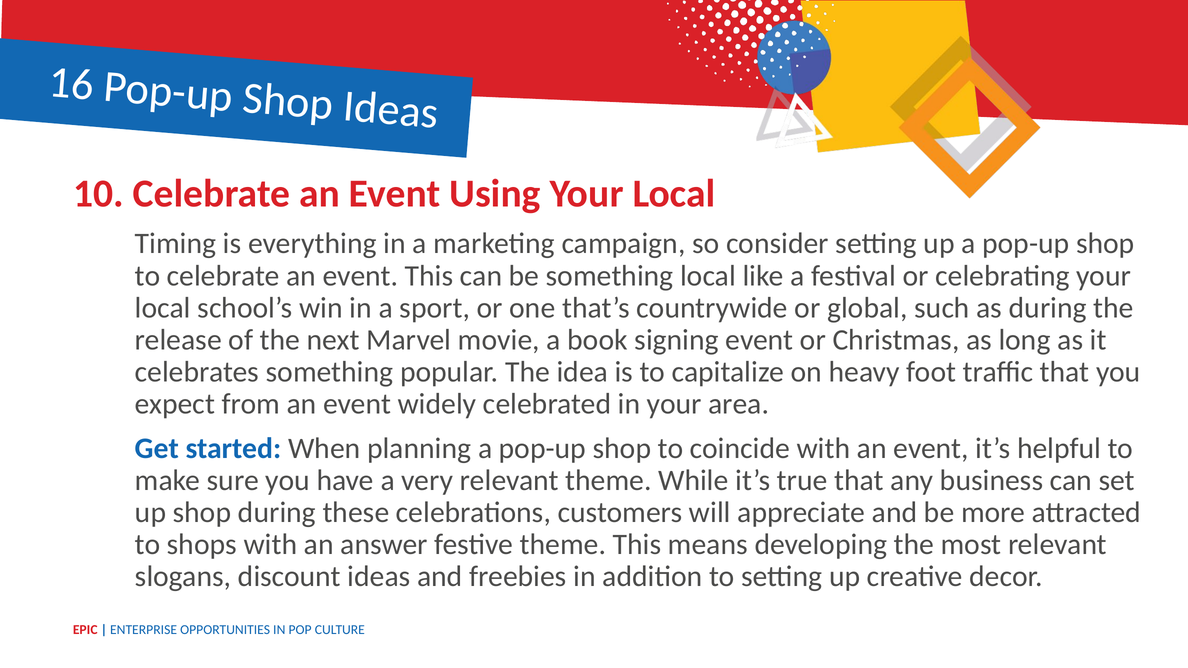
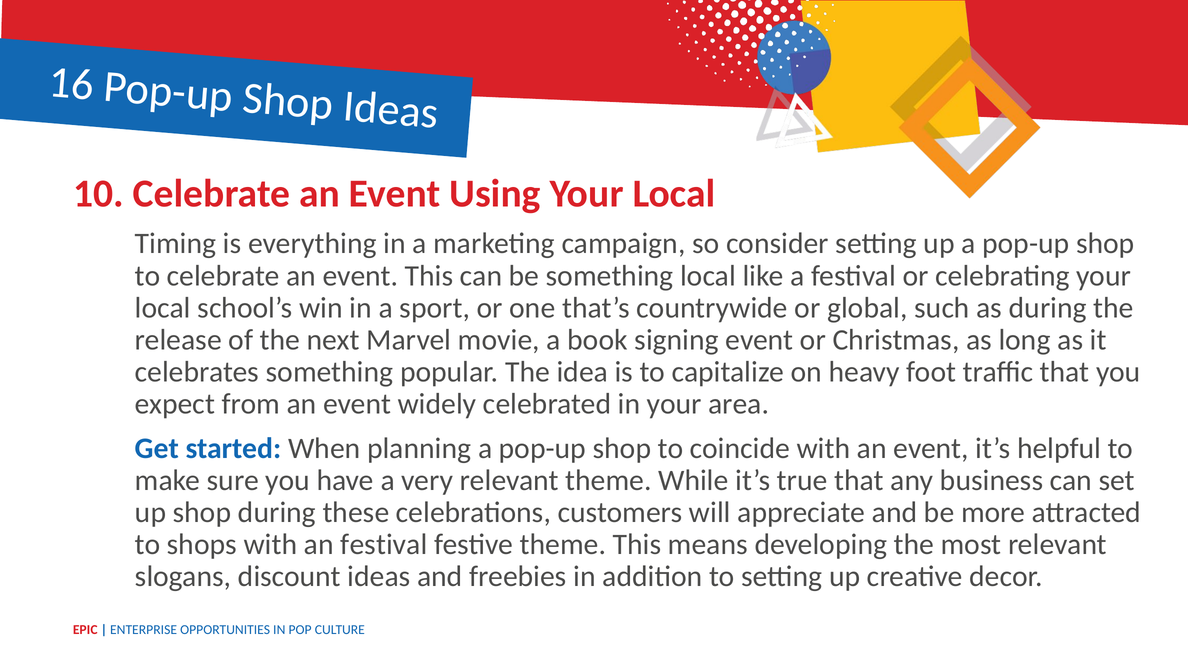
an answer: answer -> festival
